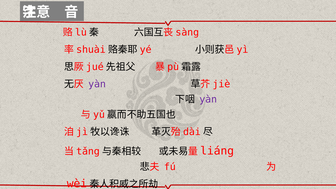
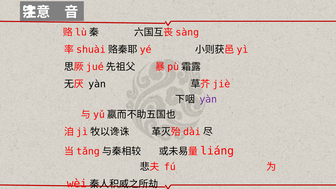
yàn at (97, 84) colour: purple -> black
